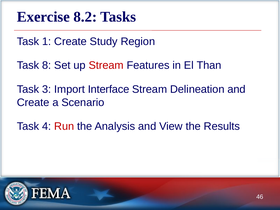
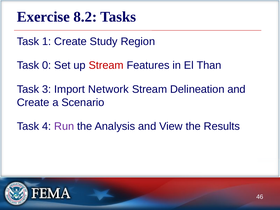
8: 8 -> 0
Interface: Interface -> Network
Run colour: red -> purple
